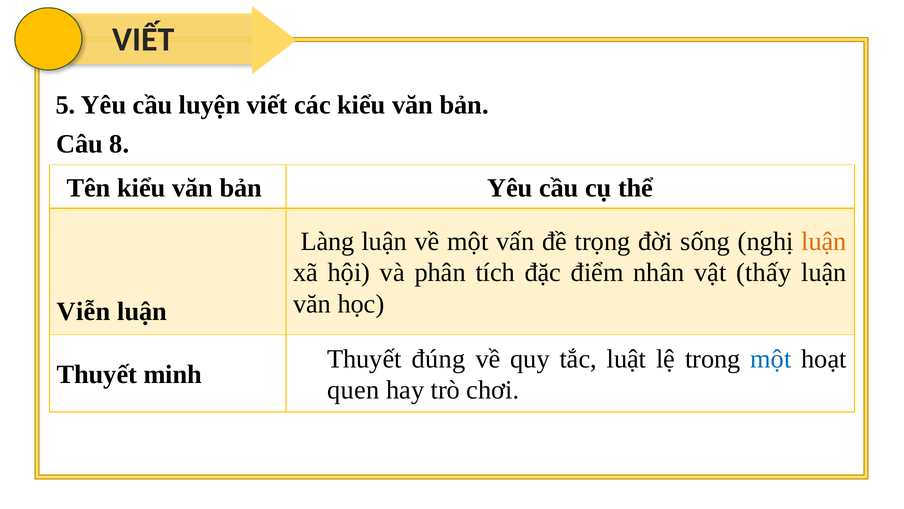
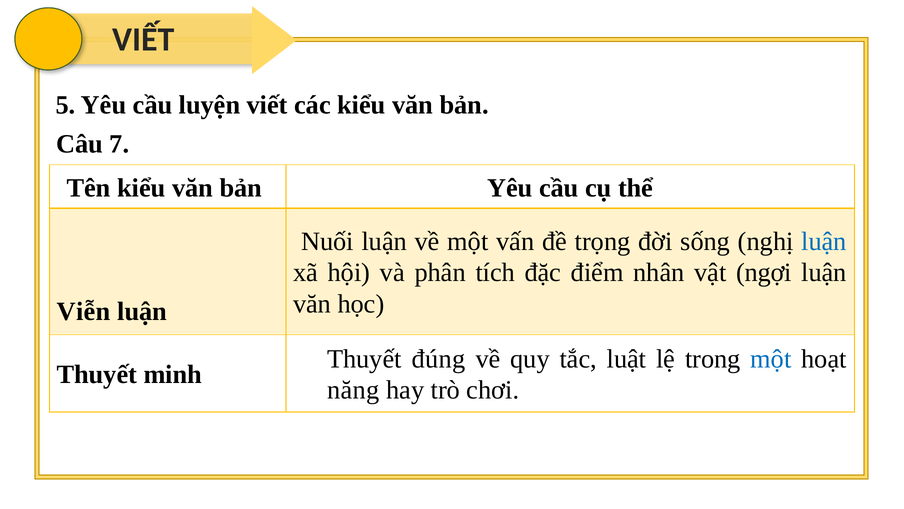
8: 8 -> 7
Làng: Làng -> Nuối
luận at (824, 241) colour: orange -> blue
thấy: thấy -> ngợi
quen: quen -> năng
